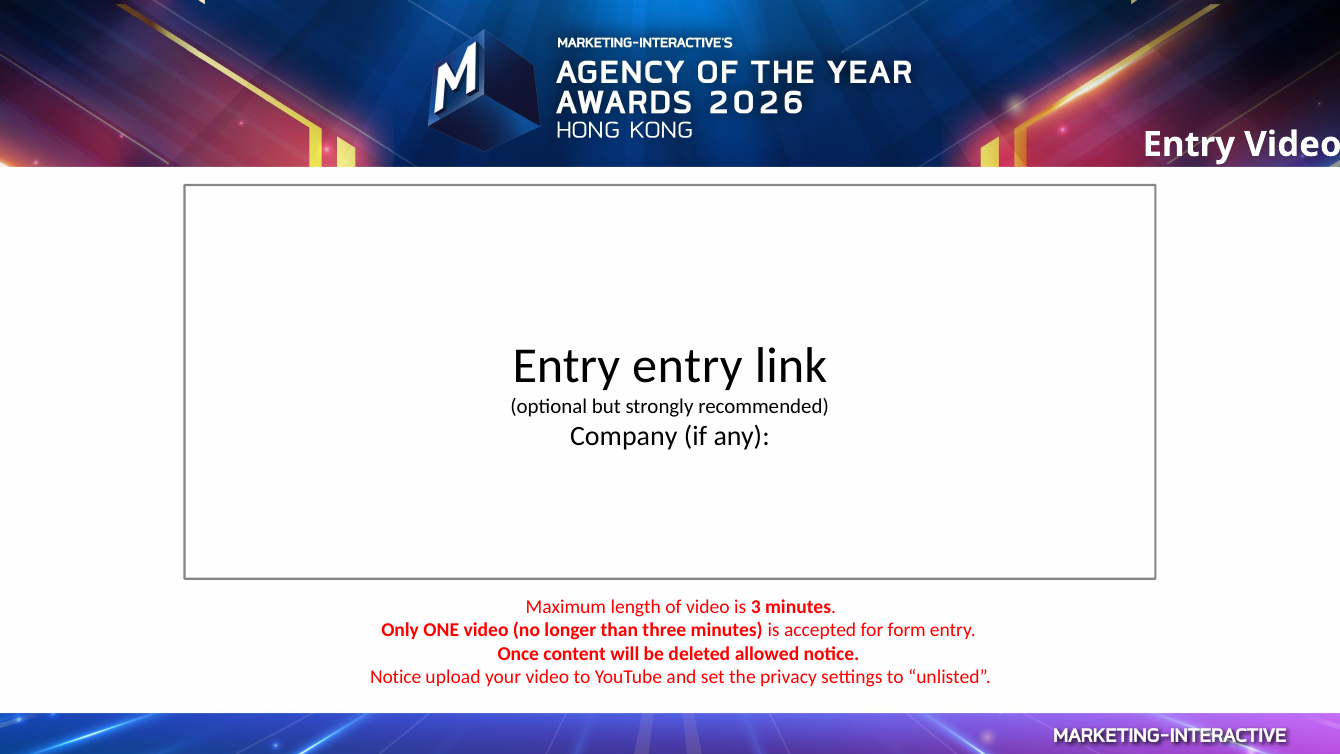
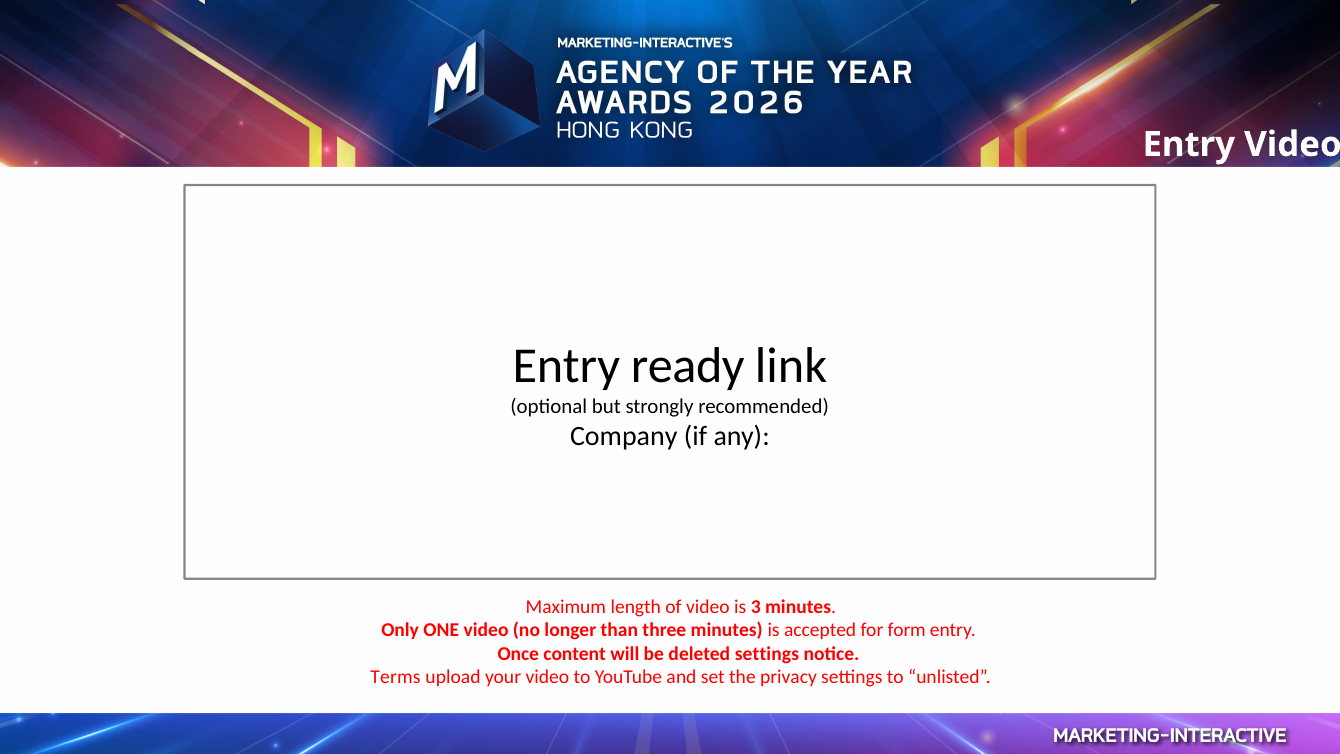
Entry entry: entry -> ready
deleted allowed: allowed -> settings
Notice at (396, 677): Notice -> Terms
